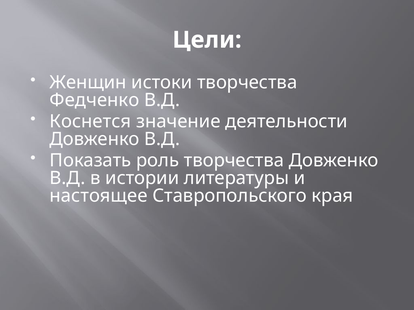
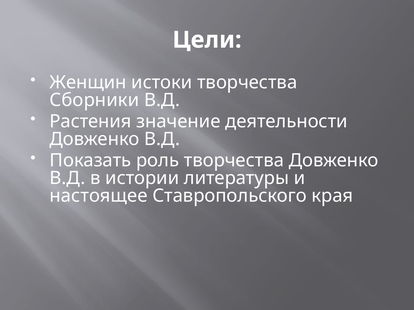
Федченко: Федченко -> Сборники
Коснется: Коснется -> Растения
